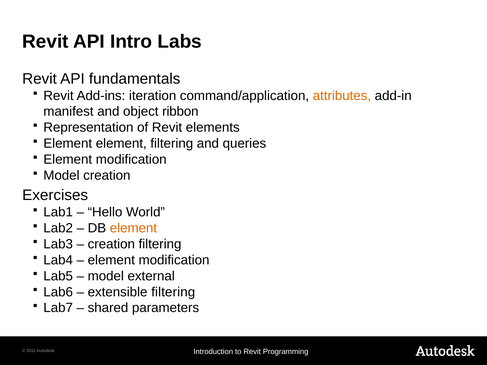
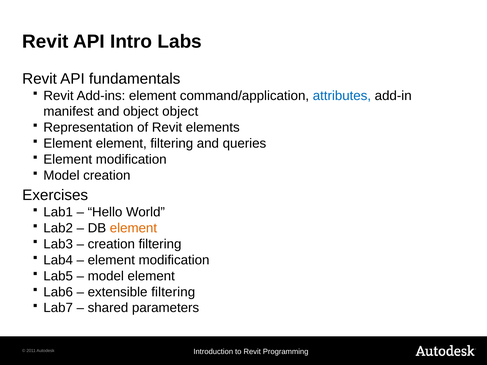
Add-ins iteration: iteration -> element
attributes colour: orange -> blue
object ribbon: ribbon -> object
model external: external -> element
